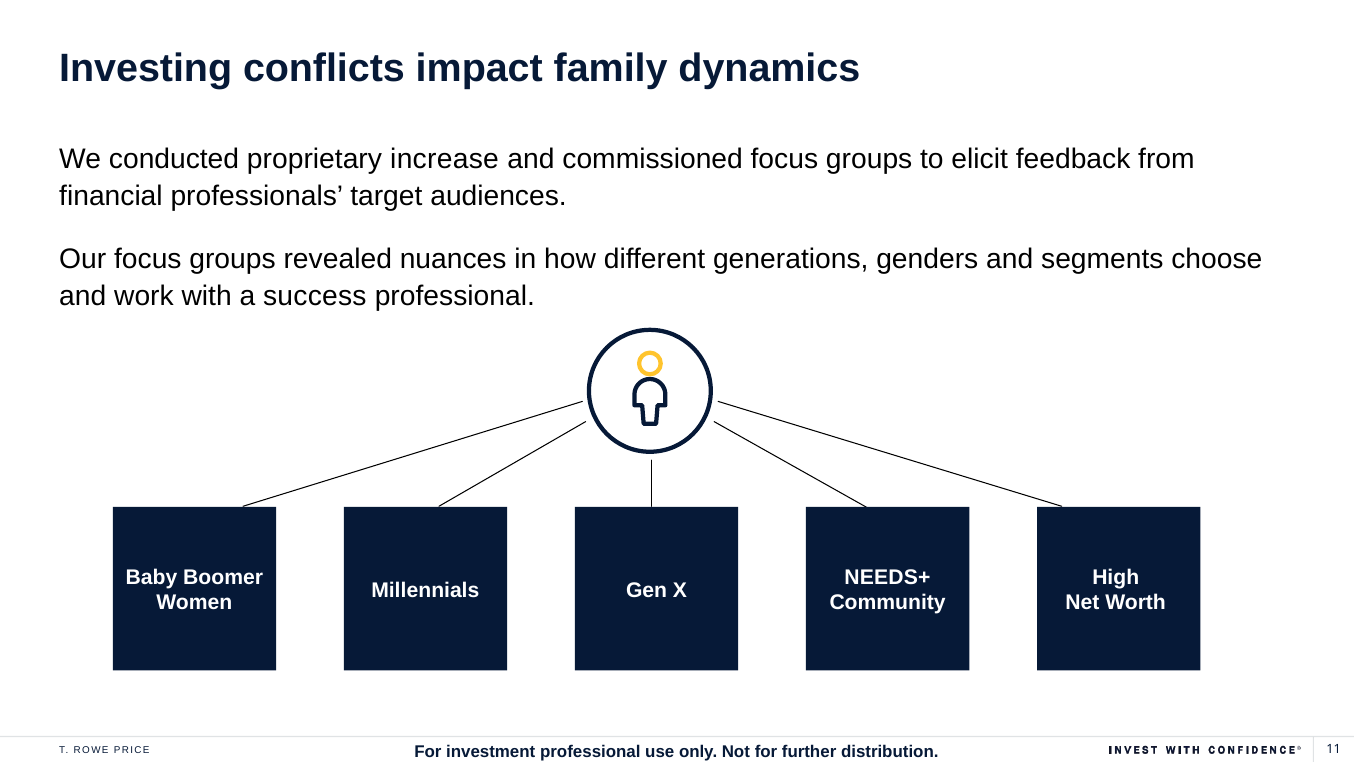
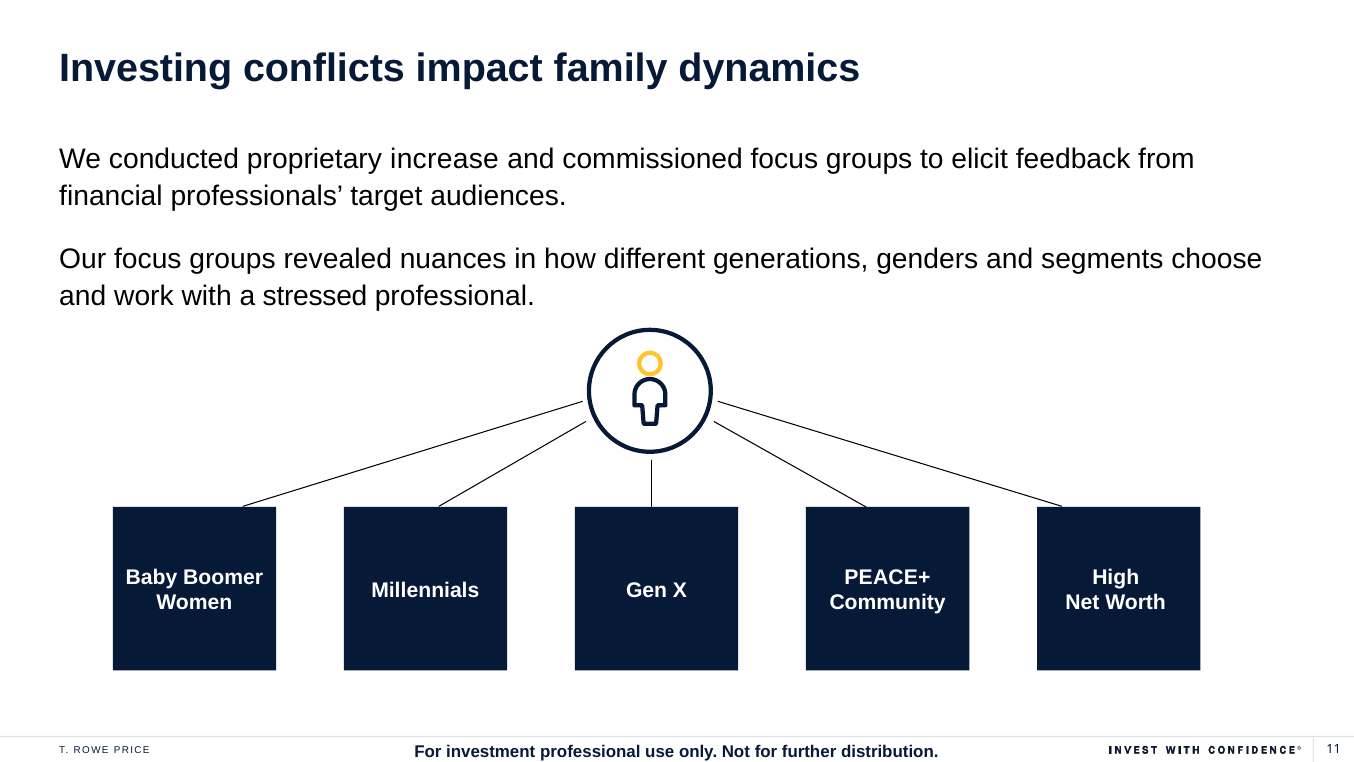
success: success -> stressed
NEEDS+: NEEDS+ -> PEACE+
